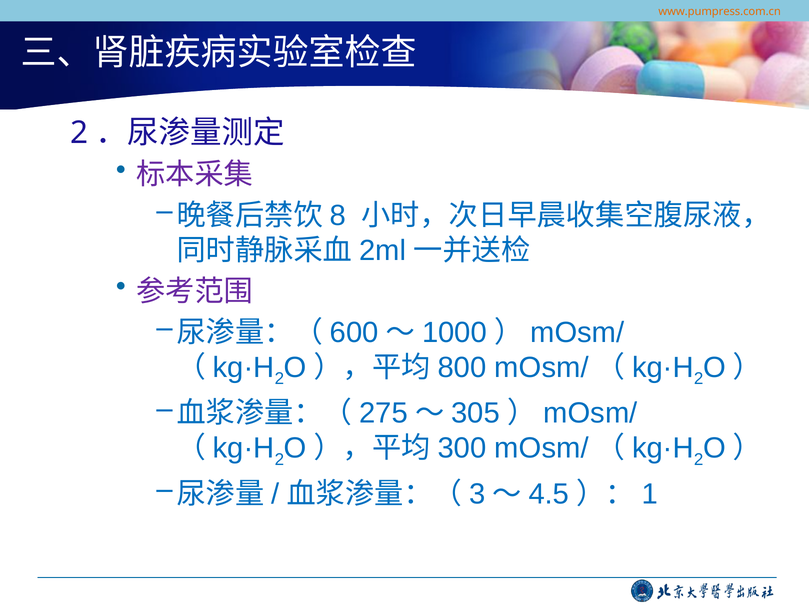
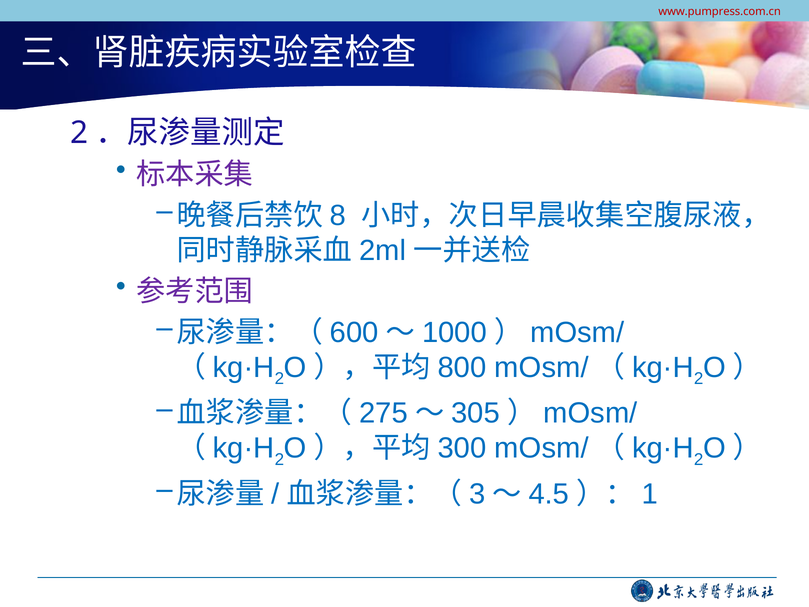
www.pumpress.com.cn colour: orange -> red
